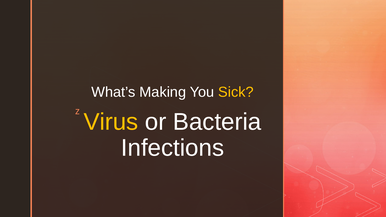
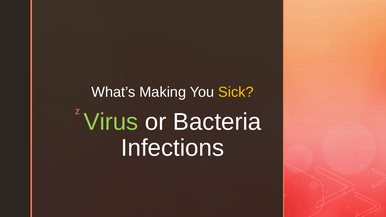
Virus colour: yellow -> light green
